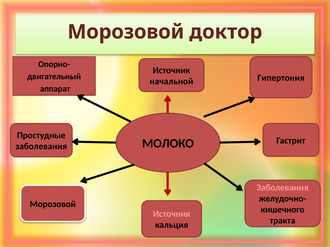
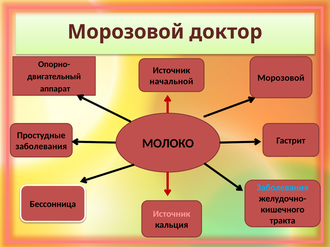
Гипертония at (281, 78): Гипертония -> Морозовой
Заболевания at (283, 188) colour: pink -> light blue
Морозовой at (53, 204): Морозовой -> Бессонница
